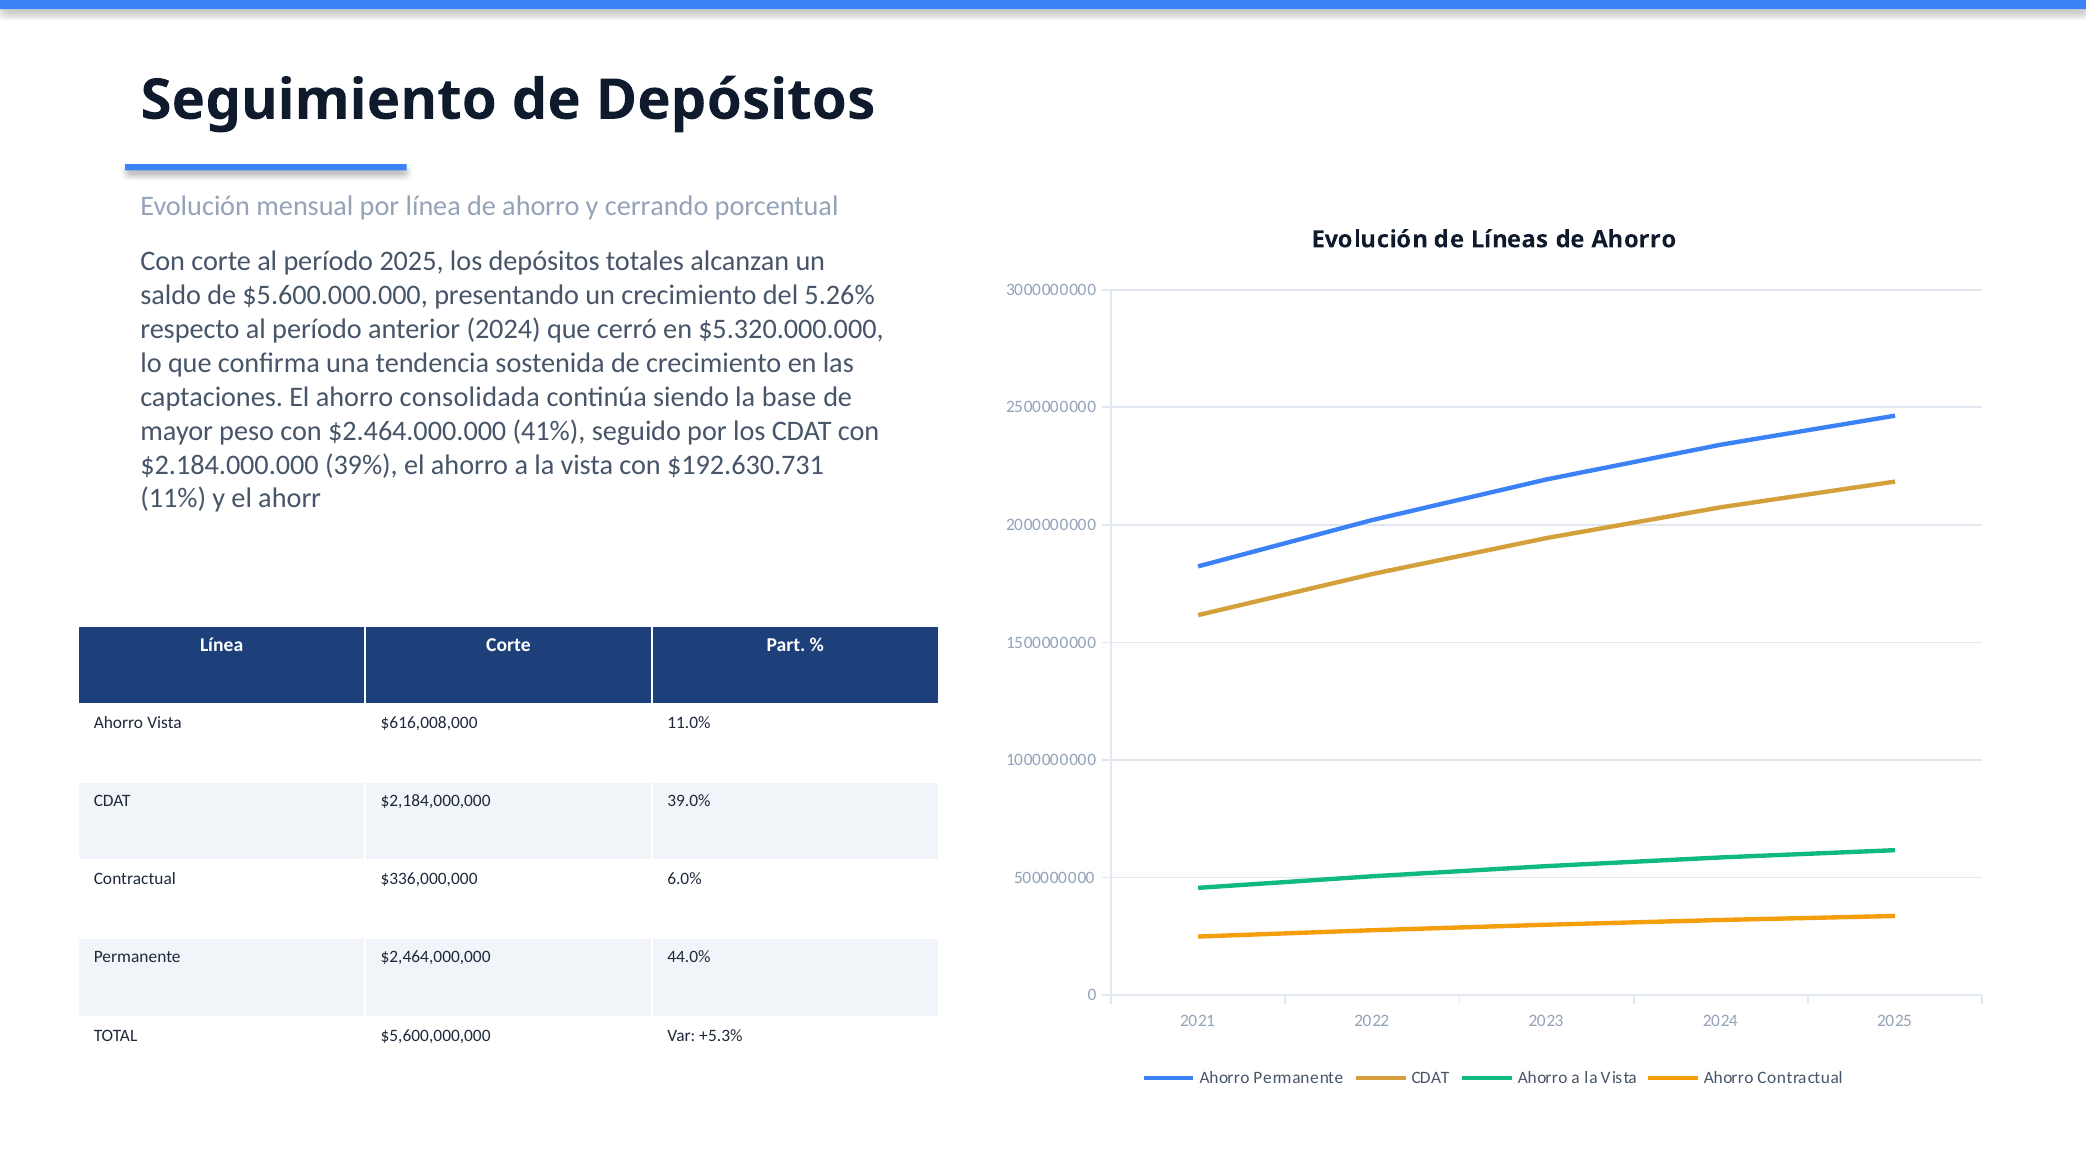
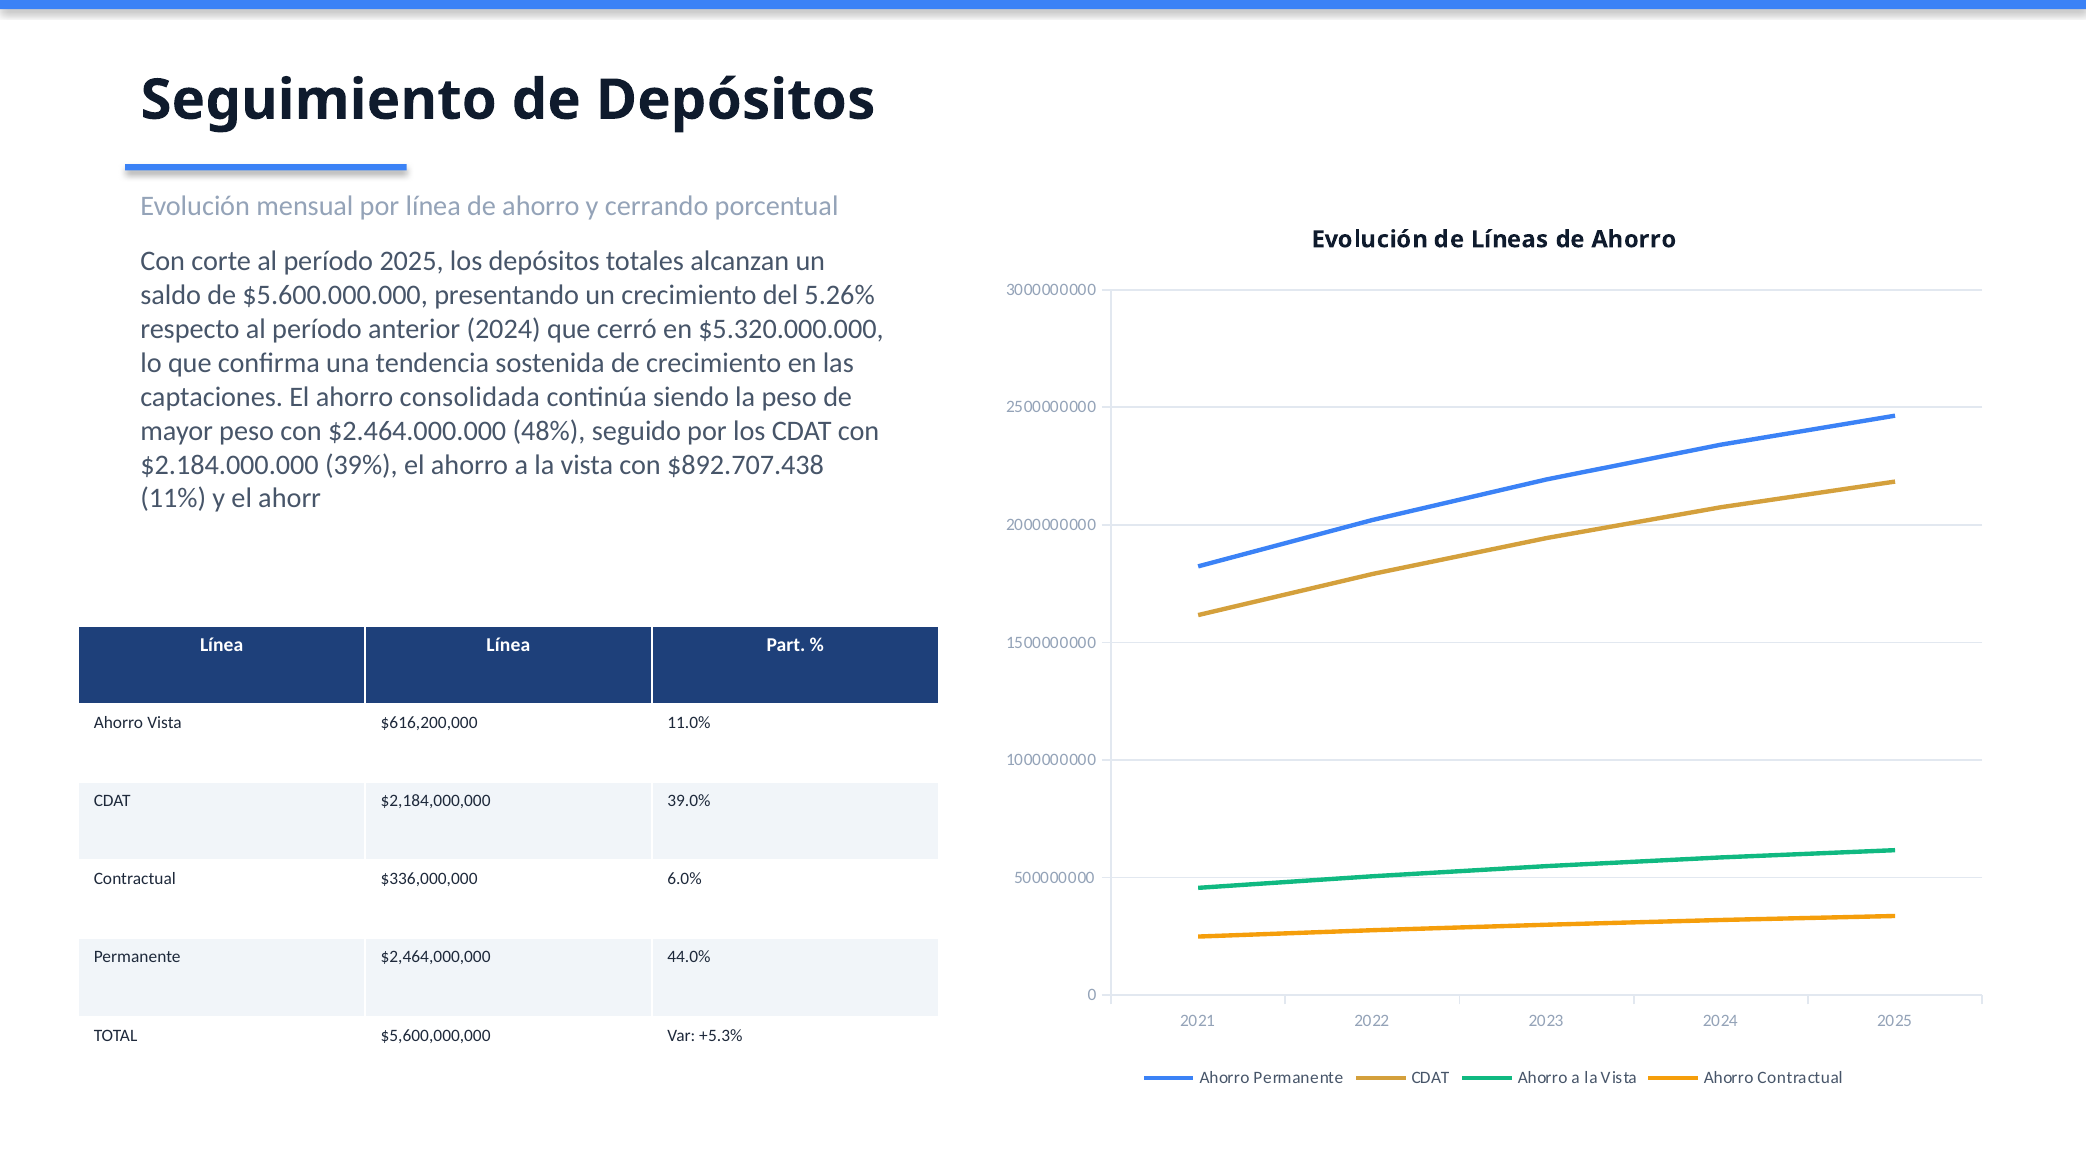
la base: base -> peso
41%: 41% -> 48%
$192.630.731: $192.630.731 -> $892.707.438
Línea Corte: Corte -> Línea
$616,008,000: $616,008,000 -> $616,200,000
